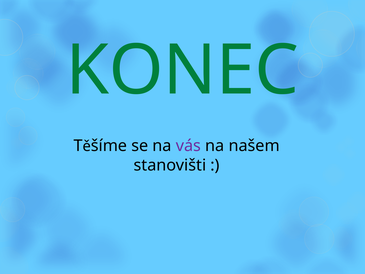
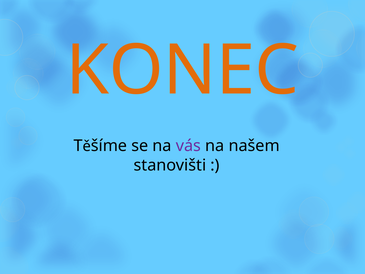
KONEC colour: green -> orange
